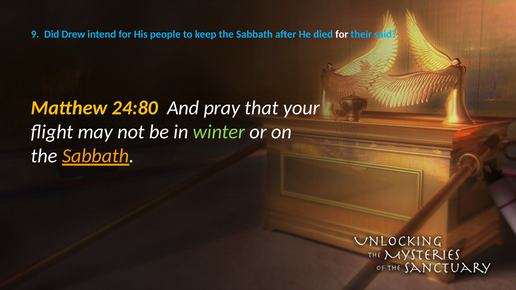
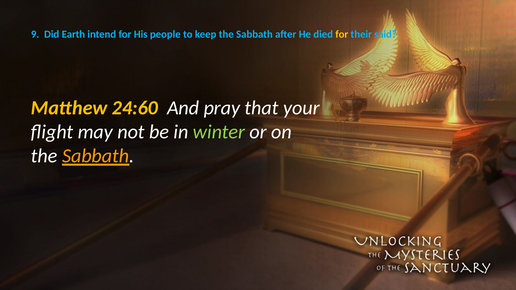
Drew: Drew -> Earth
for at (342, 34) colour: white -> yellow
24:80: 24:80 -> 24:60
